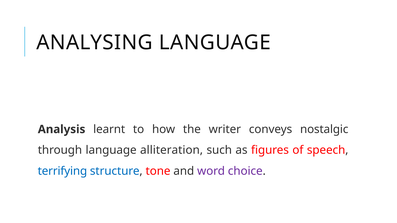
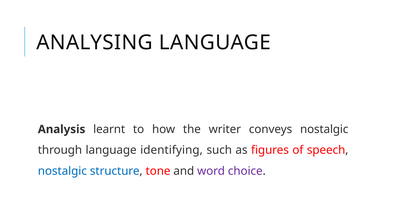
alliteration: alliteration -> identifying
terrifying at (62, 171): terrifying -> nostalgic
